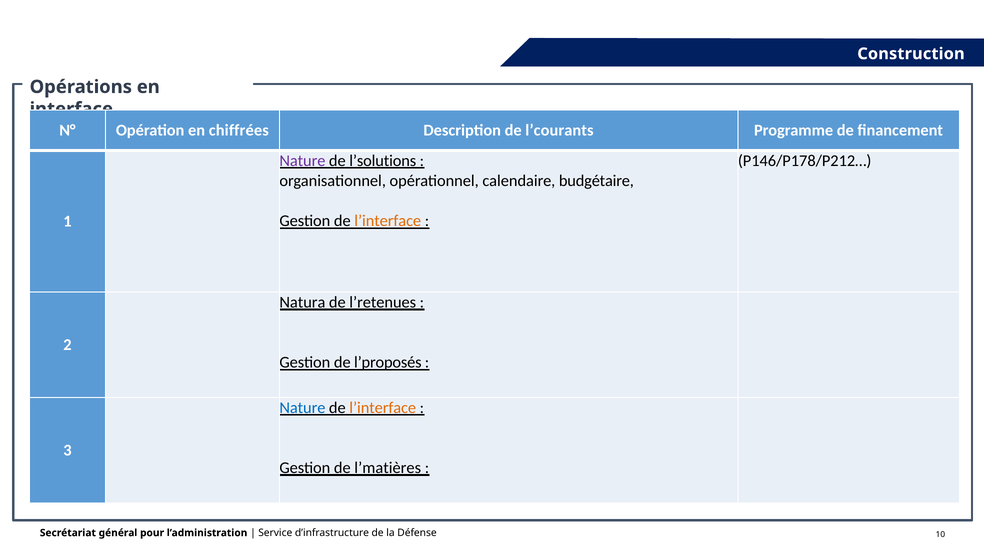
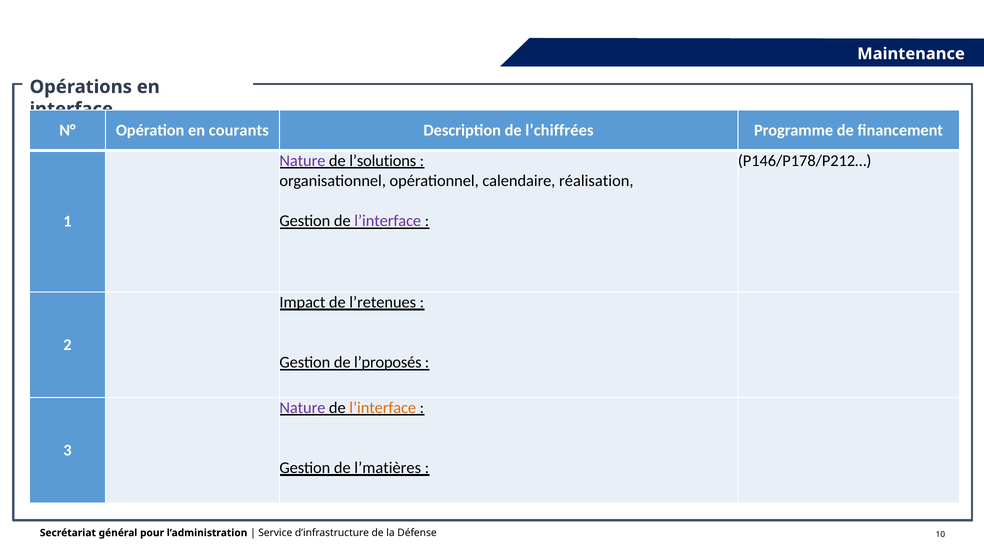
Construction: Construction -> Maintenance
chiffrées: chiffrées -> courants
l’courants: l’courants -> l’chiffrées
budgétaire: budgétaire -> réalisation
l’interface at (388, 221) colour: orange -> purple
Natura: Natura -> Impact
Nature at (302, 407) colour: blue -> purple
